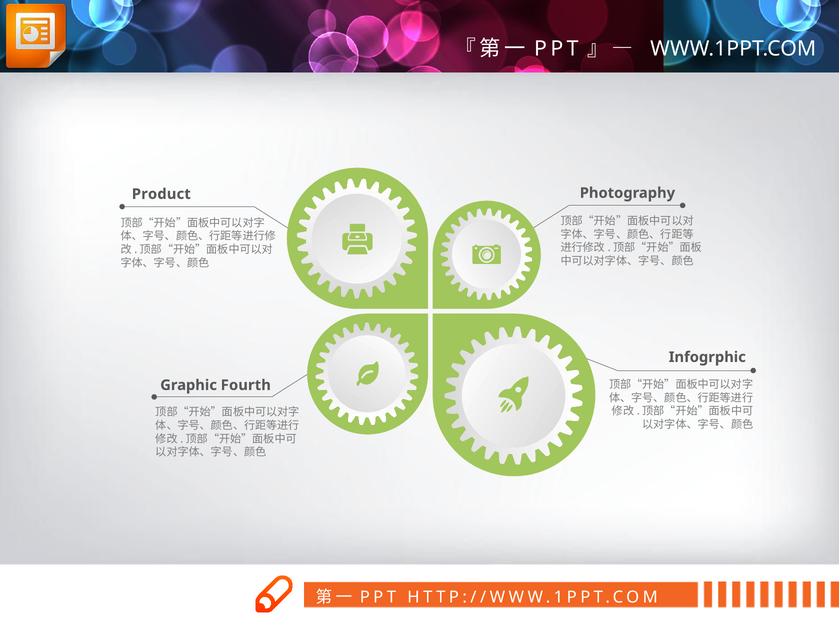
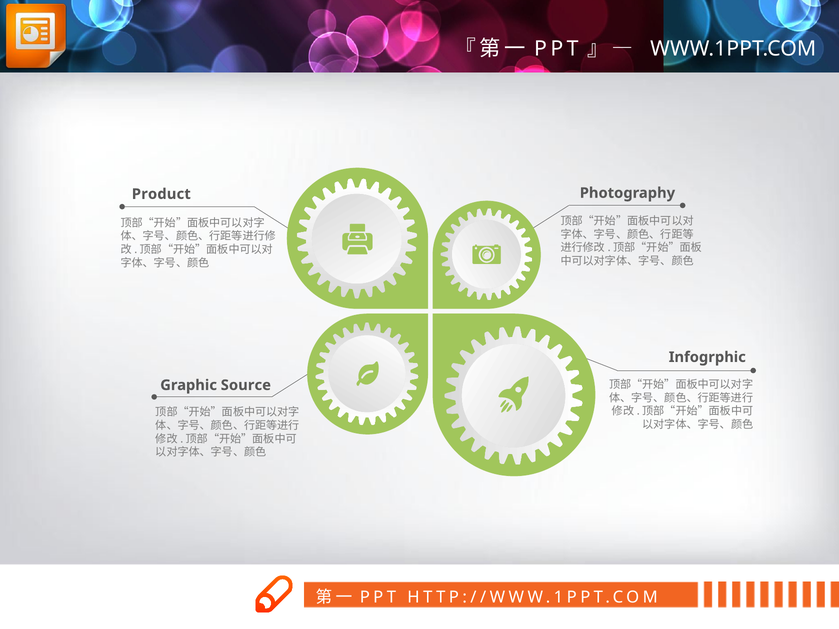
Fourth: Fourth -> Source
